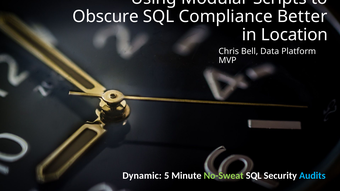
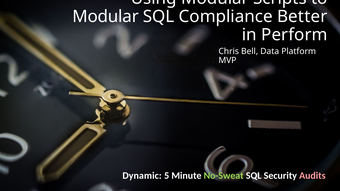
Obscure at (106, 17): Obscure -> Modular
Location: Location -> Perform
Audits colour: light blue -> pink
